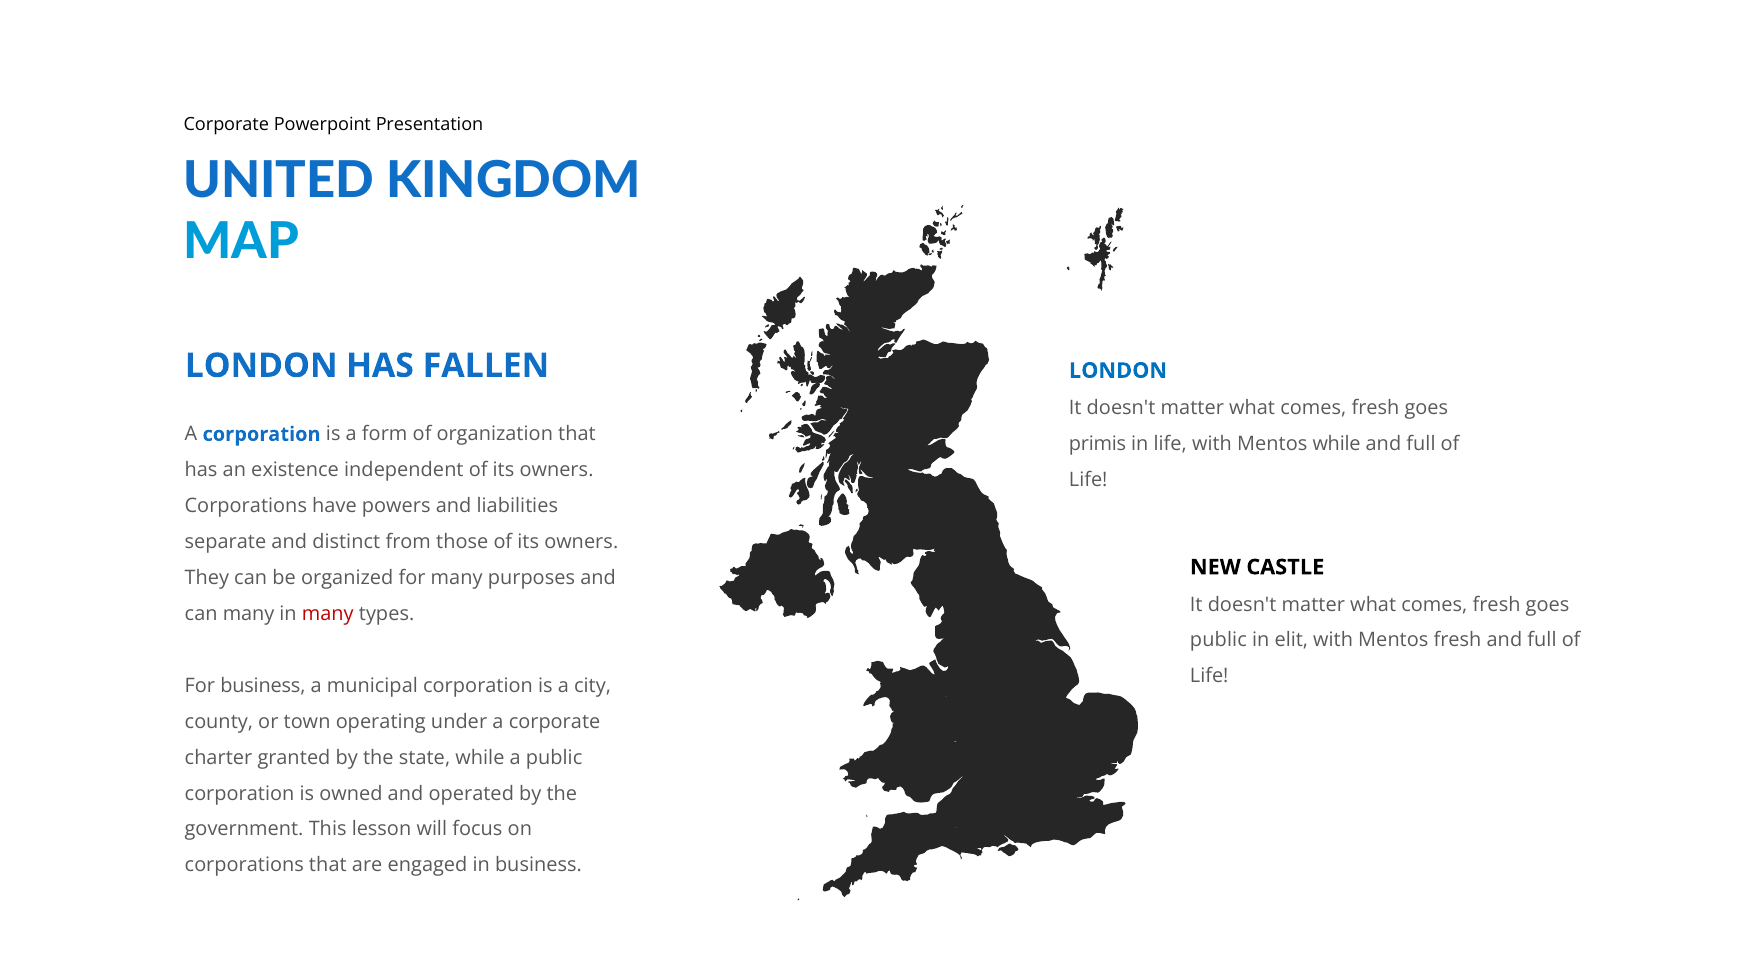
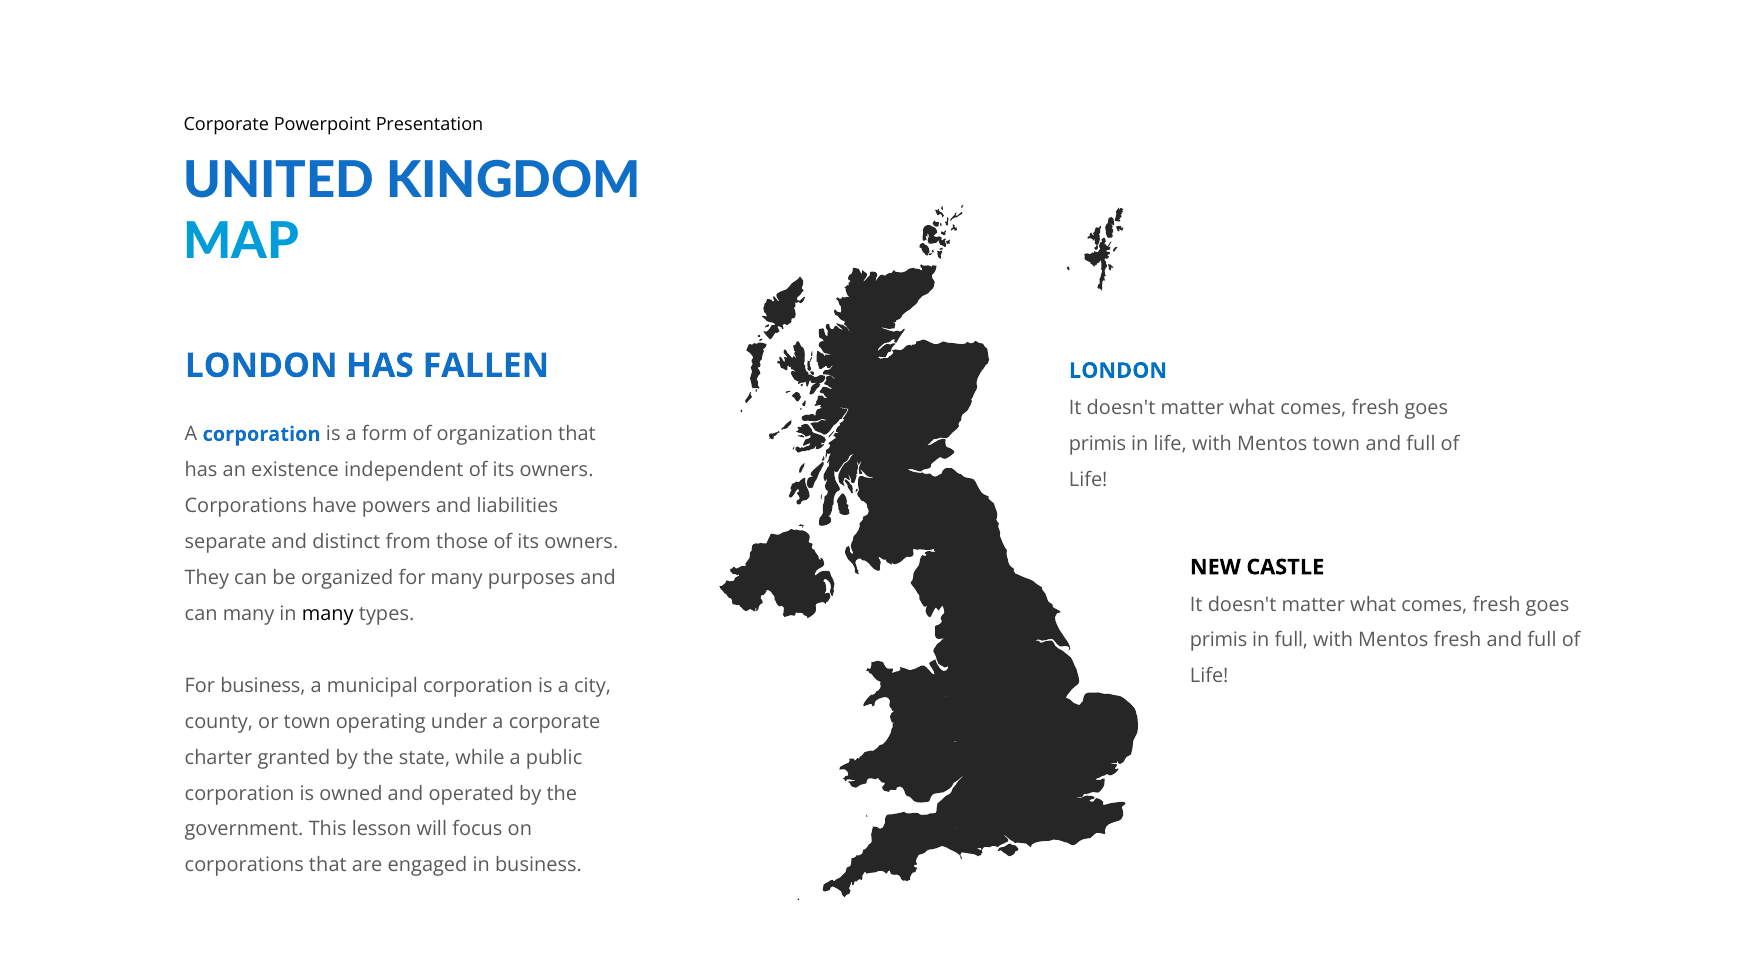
Mentos while: while -> town
many at (328, 614) colour: red -> black
public at (1218, 641): public -> primis
in elit: elit -> full
